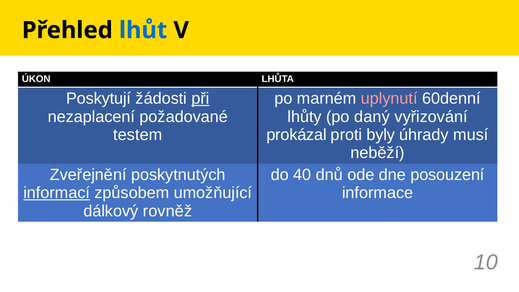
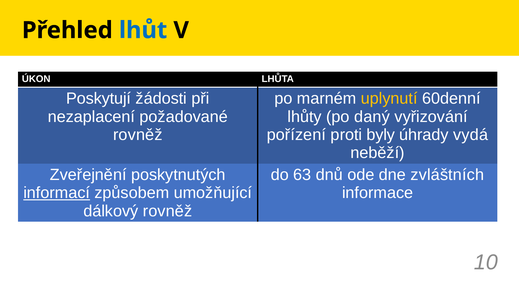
při underline: present -> none
uplynutí colour: pink -> yellow
testem at (138, 135): testem -> rovněž
prokázal: prokázal -> pořízení
musí: musí -> vydá
40: 40 -> 63
posouzení: posouzení -> zvláštních
